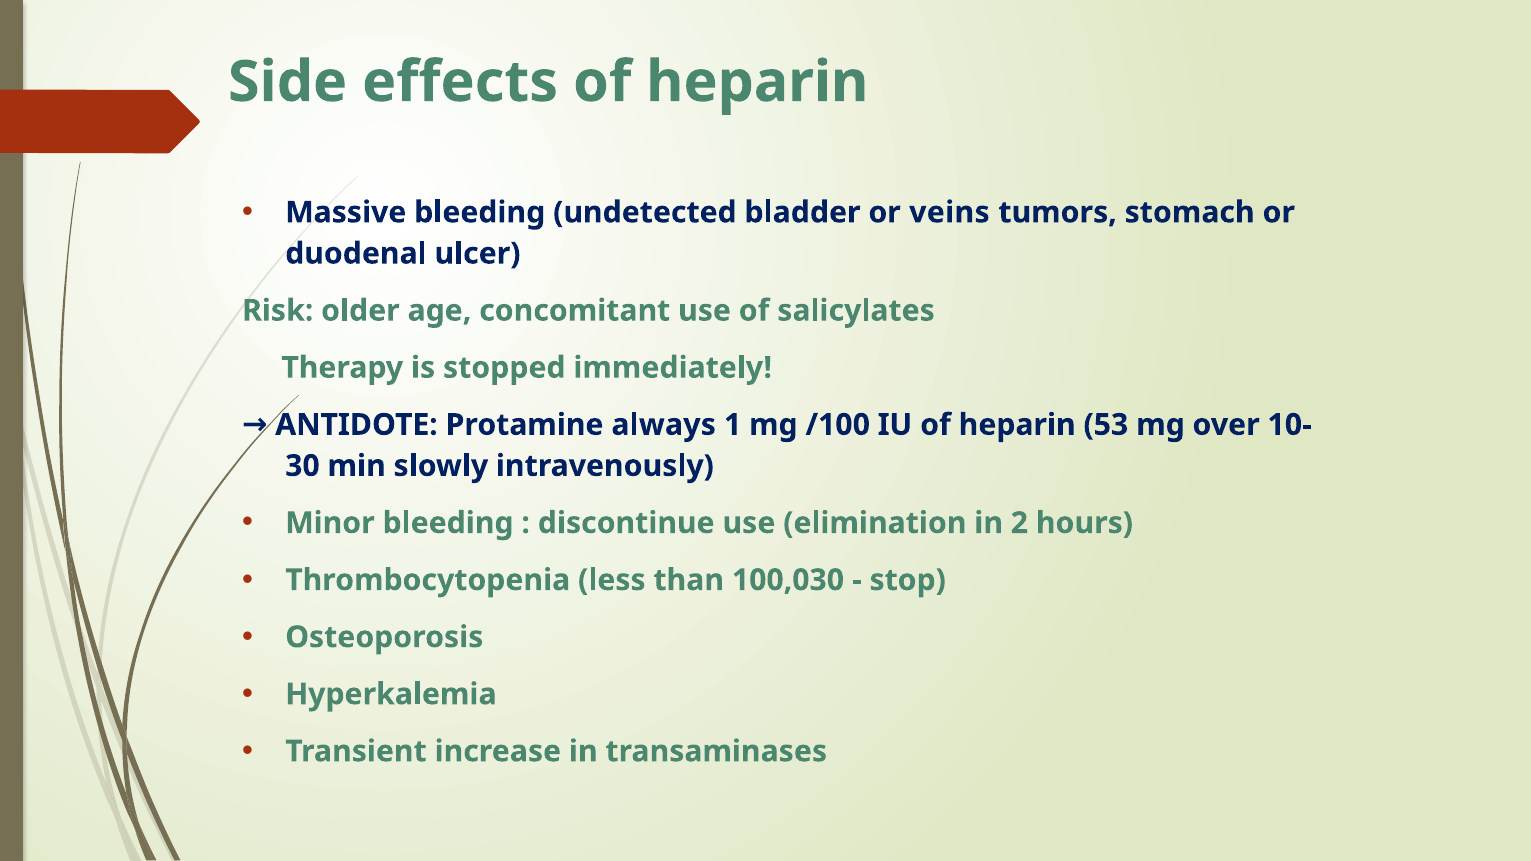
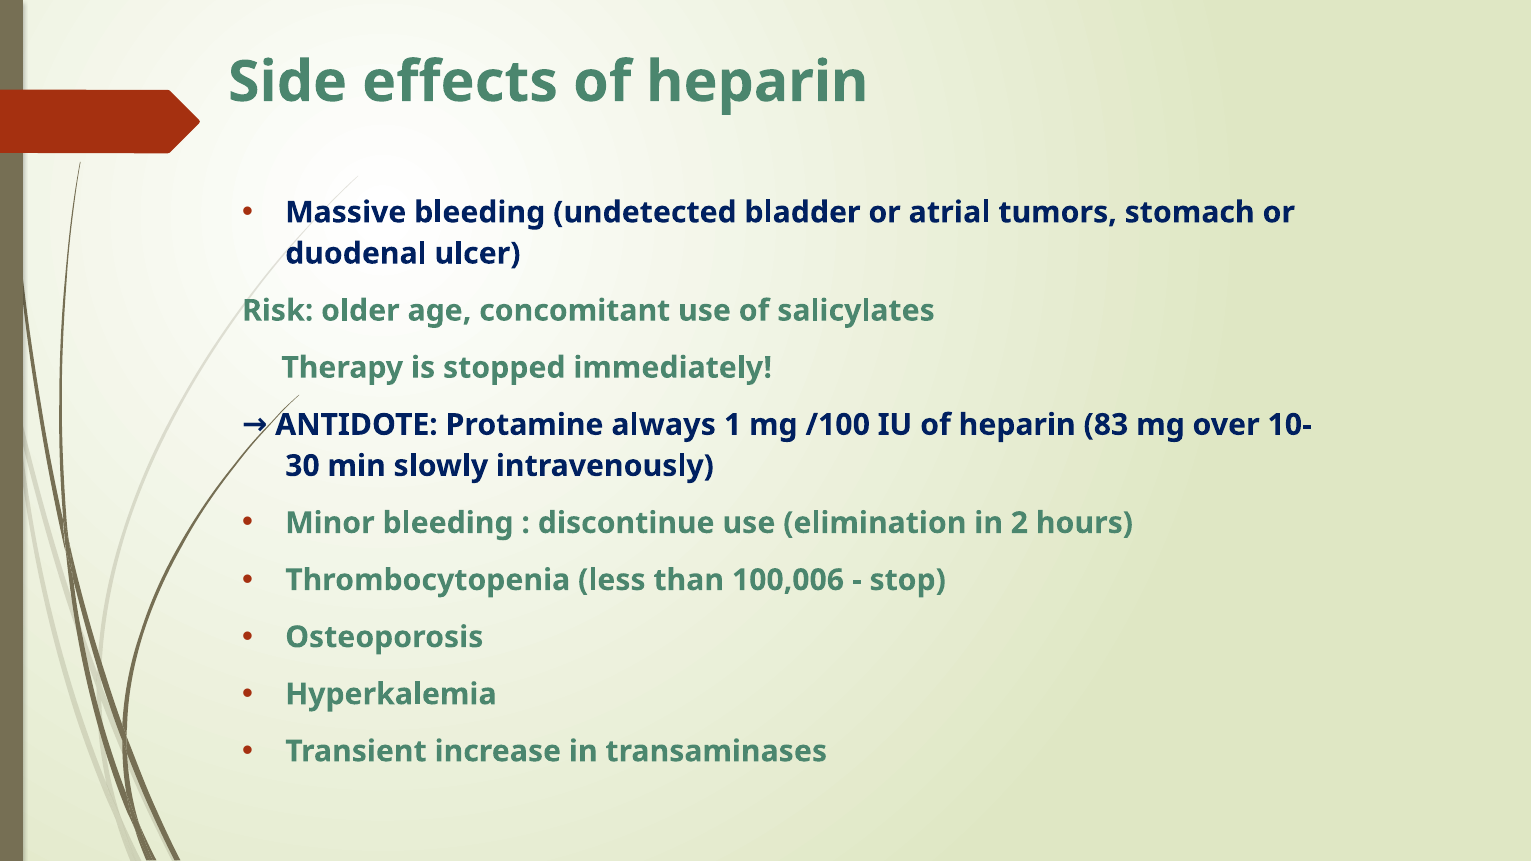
veins: veins -> atrial
53: 53 -> 83
100,030: 100,030 -> 100,006
